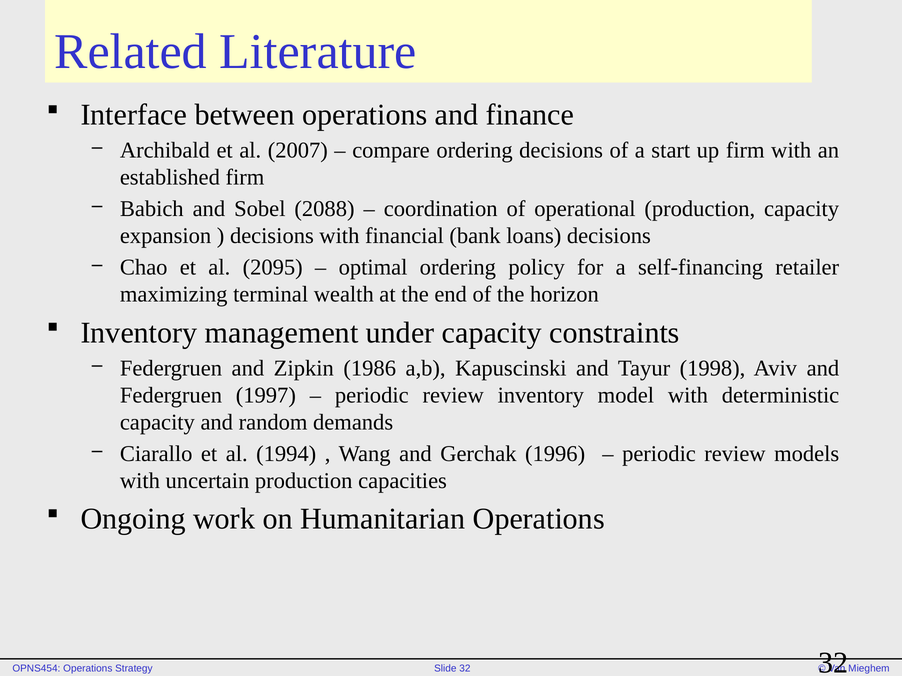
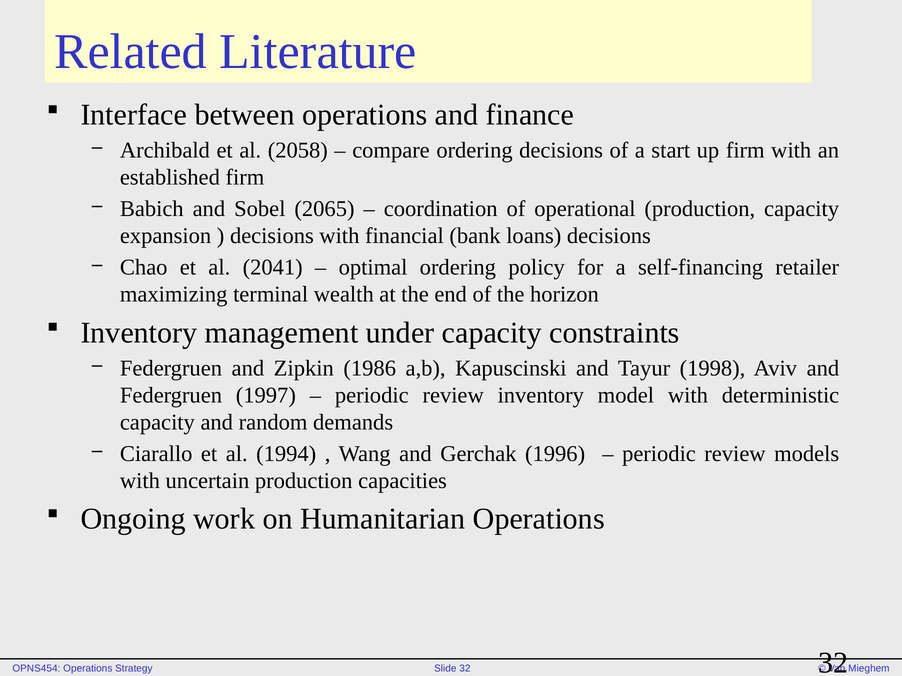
2007: 2007 -> 2058
2088: 2088 -> 2065
2095: 2095 -> 2041
